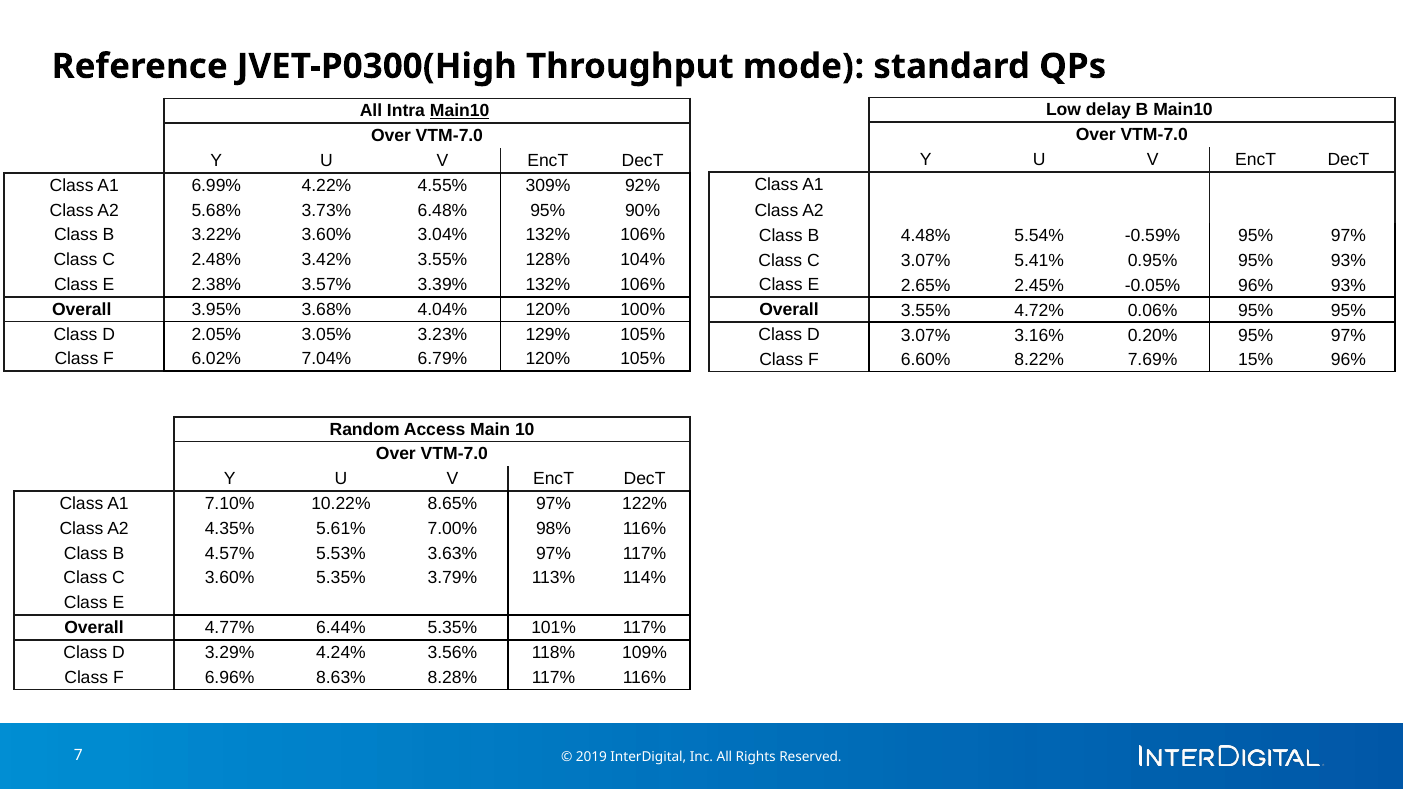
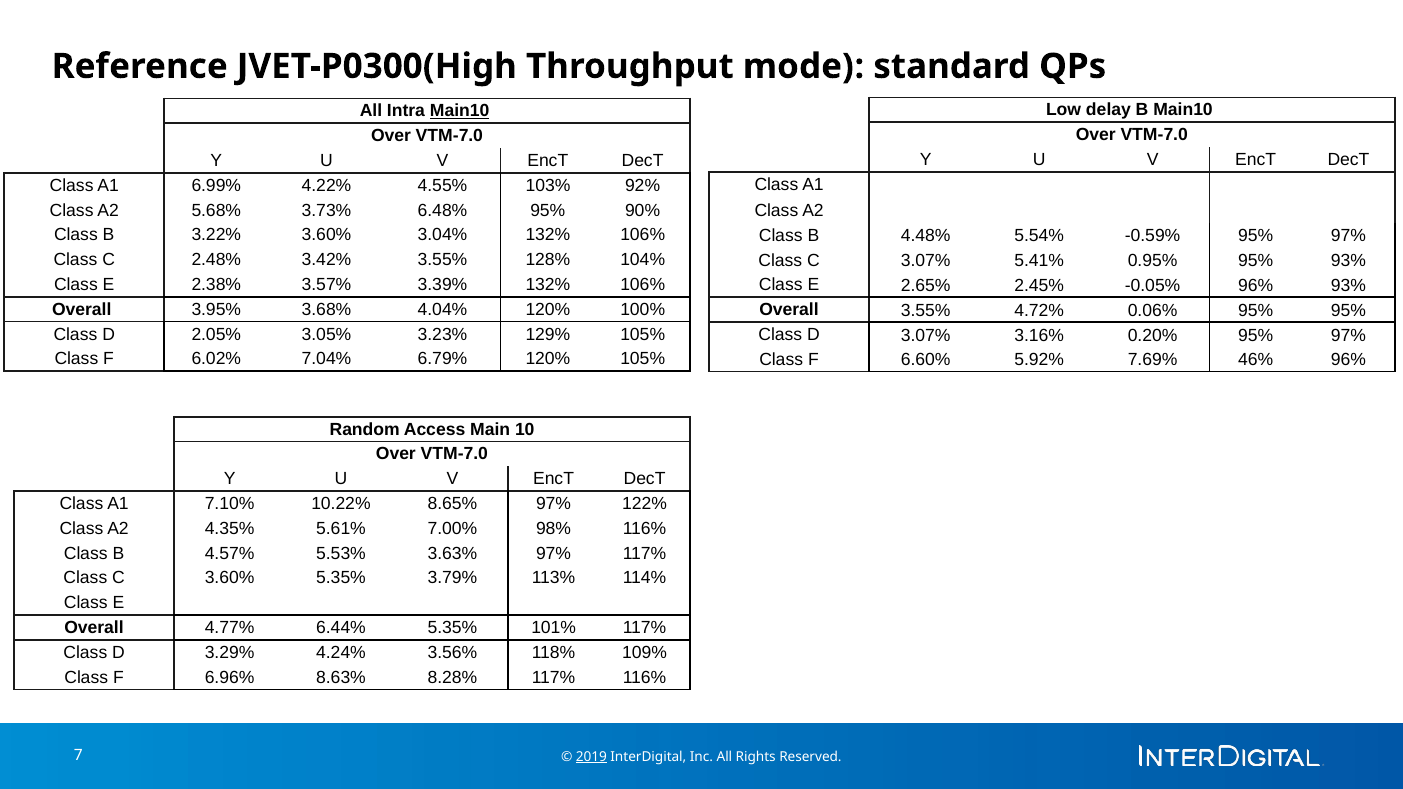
309%: 309% -> 103%
8.22%: 8.22% -> 5.92%
15%: 15% -> 46%
2019 underline: none -> present
